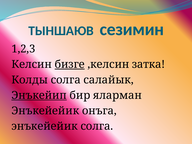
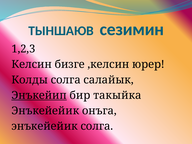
бизге underline: present -> none
затка: затка -> юрер
яларман: яларман -> такыйка
